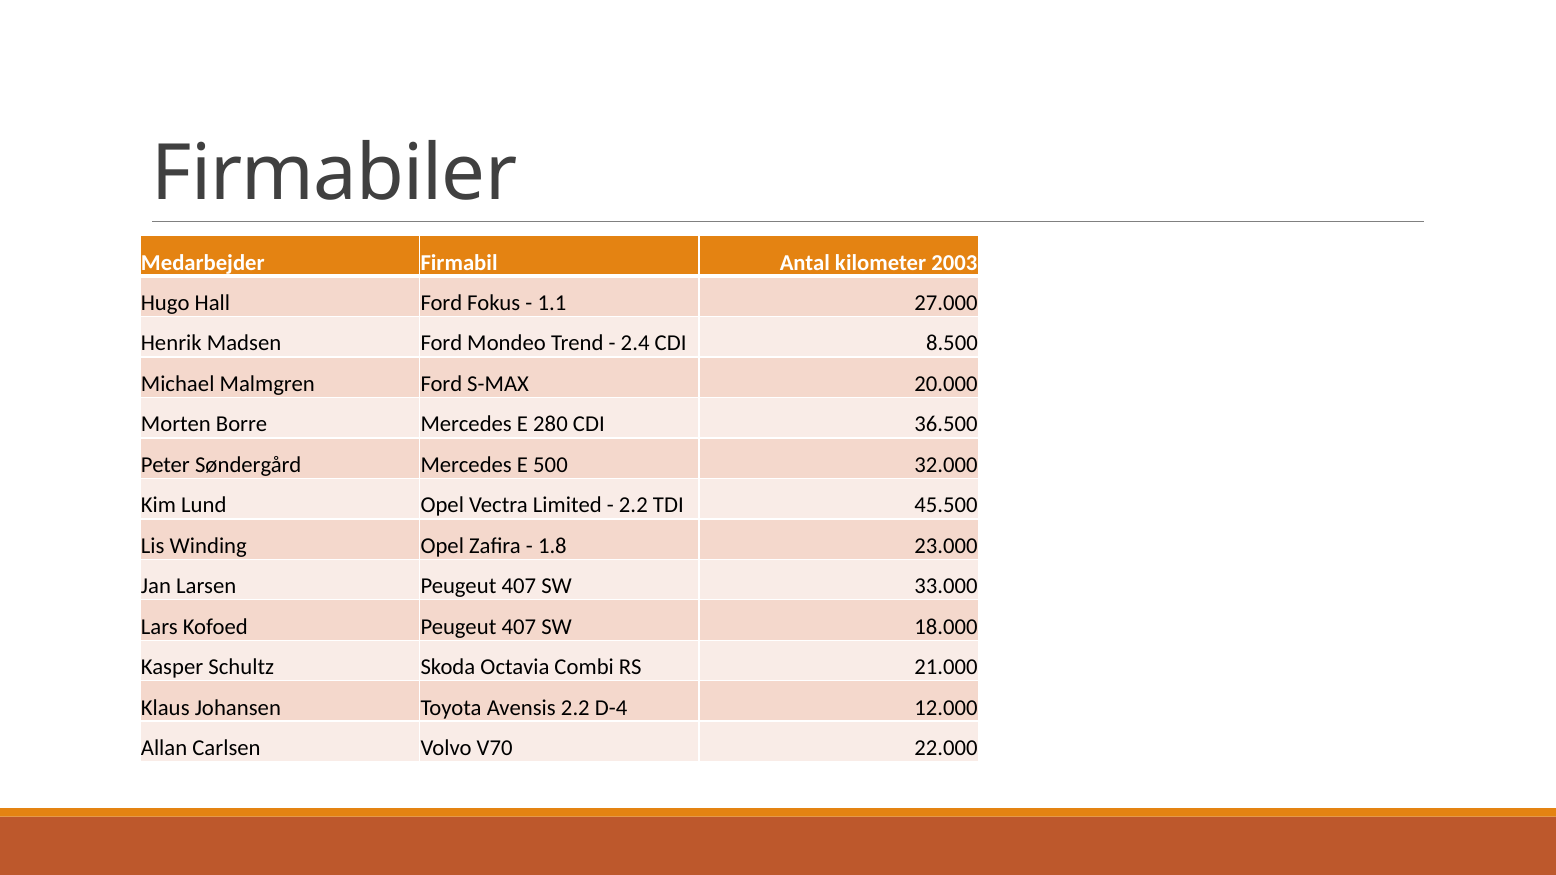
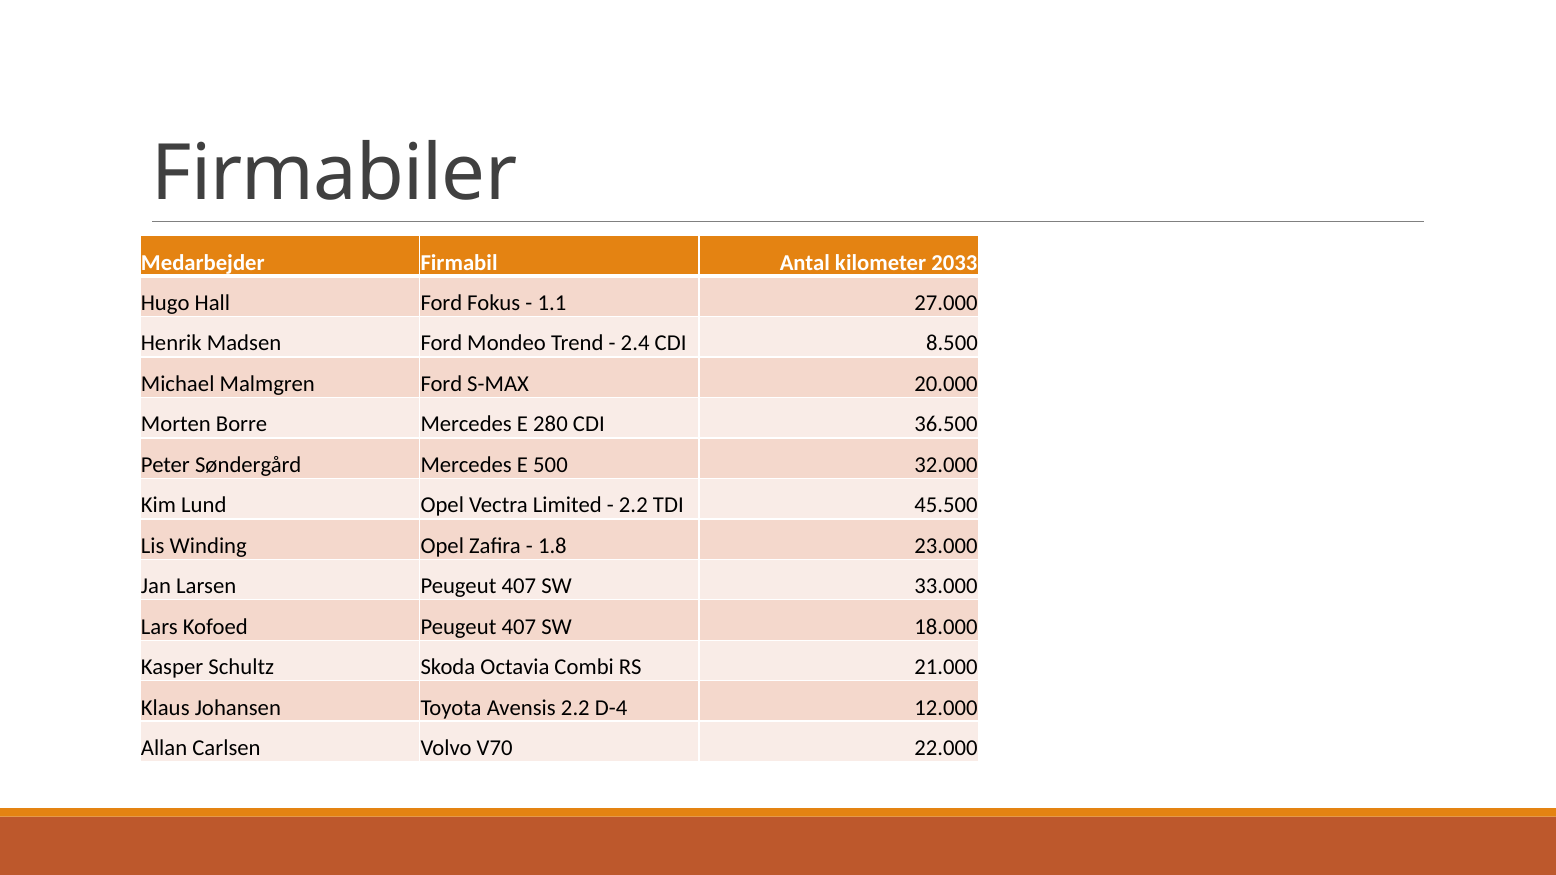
2003: 2003 -> 2033
